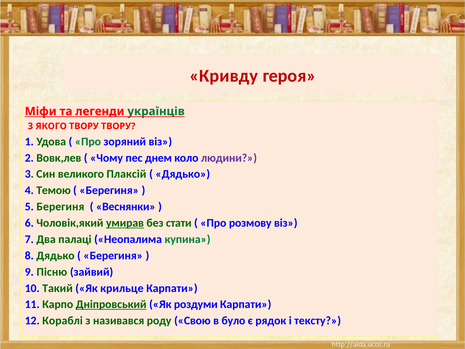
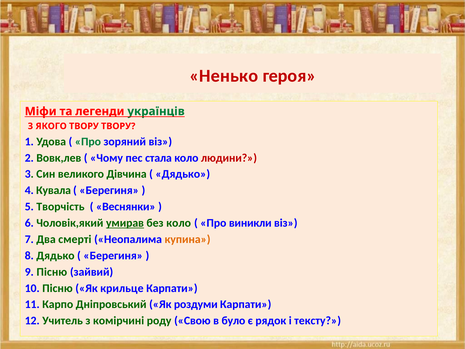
Кривду: Кривду -> Ненько
днем: днем -> стала
людини colour: purple -> red
Плаксій: Плаксій -> Дівчина
Темою: Темою -> Кувала
5 Берегиня: Берегиня -> Творчість
без стати: стати -> коло
розмову: розмову -> виникли
палаці: палаці -> смерті
купина colour: green -> orange
10 Такий: Такий -> Пісню
Дніпровський underline: present -> none
Кораблі: Кораблі -> Учитель
називався: називався -> комірчині
